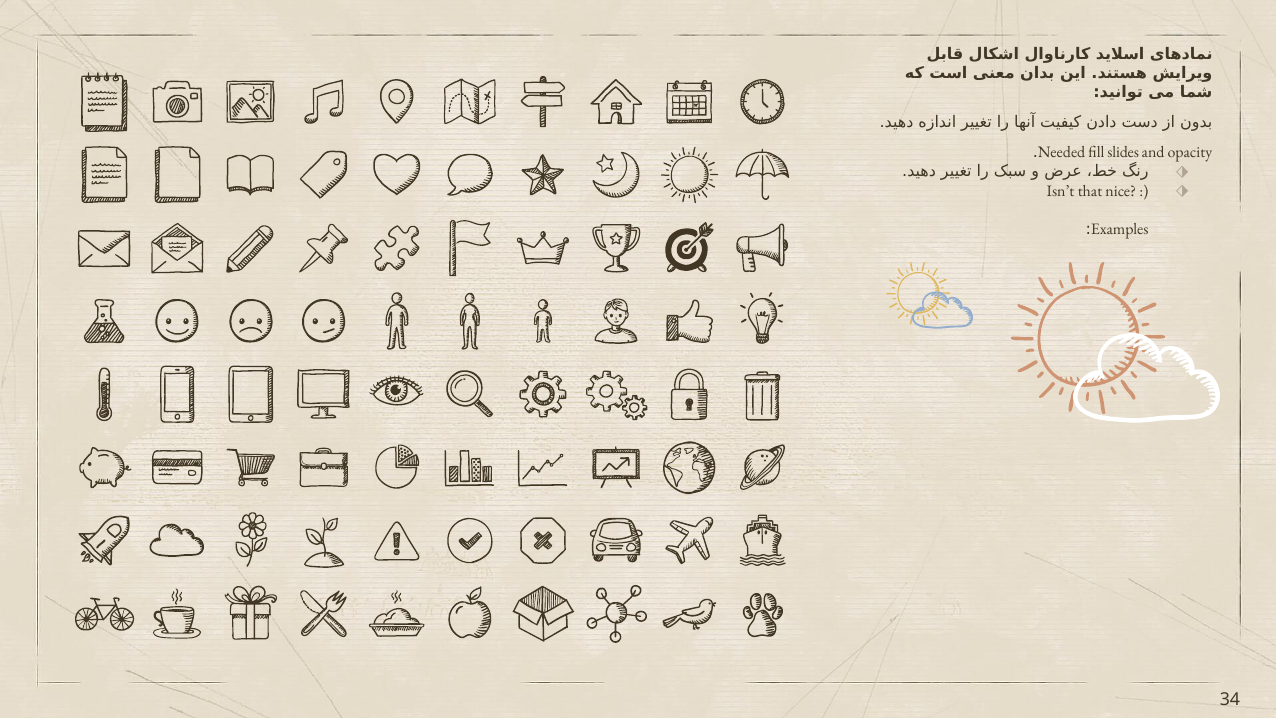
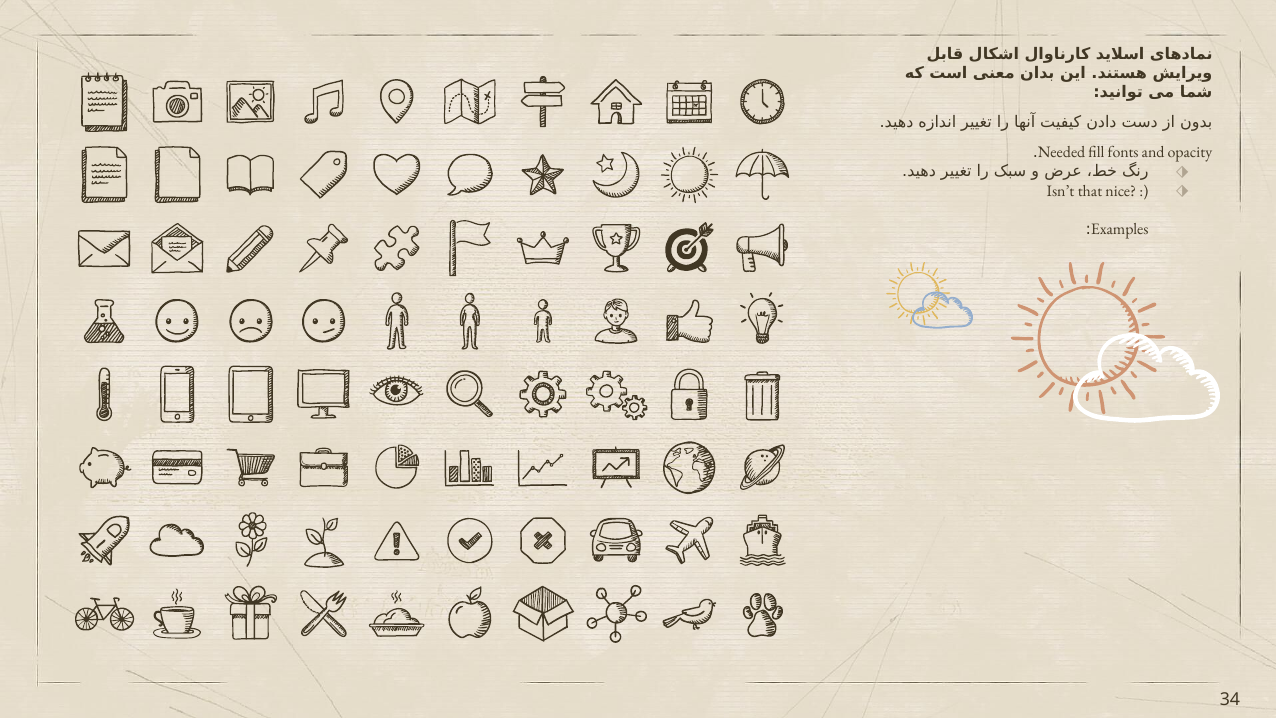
slides: slides -> fonts
